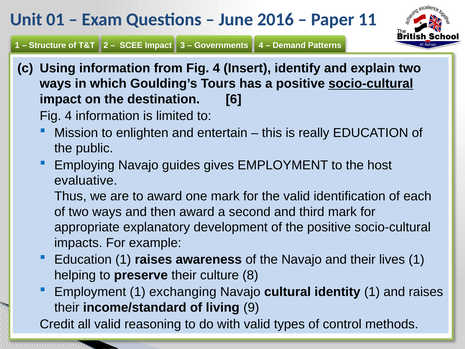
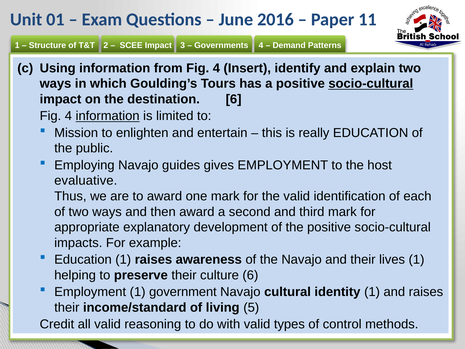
information at (108, 116) underline: none -> present
culture 8: 8 -> 6
exchanging: exchanging -> government
9: 9 -> 5
